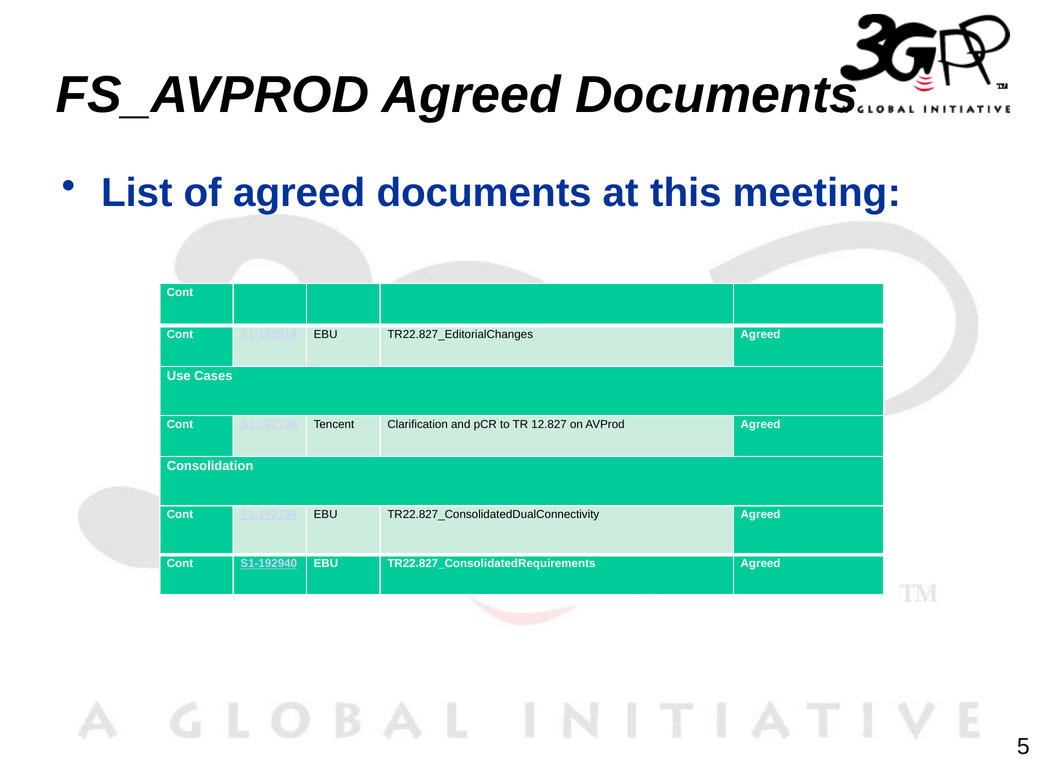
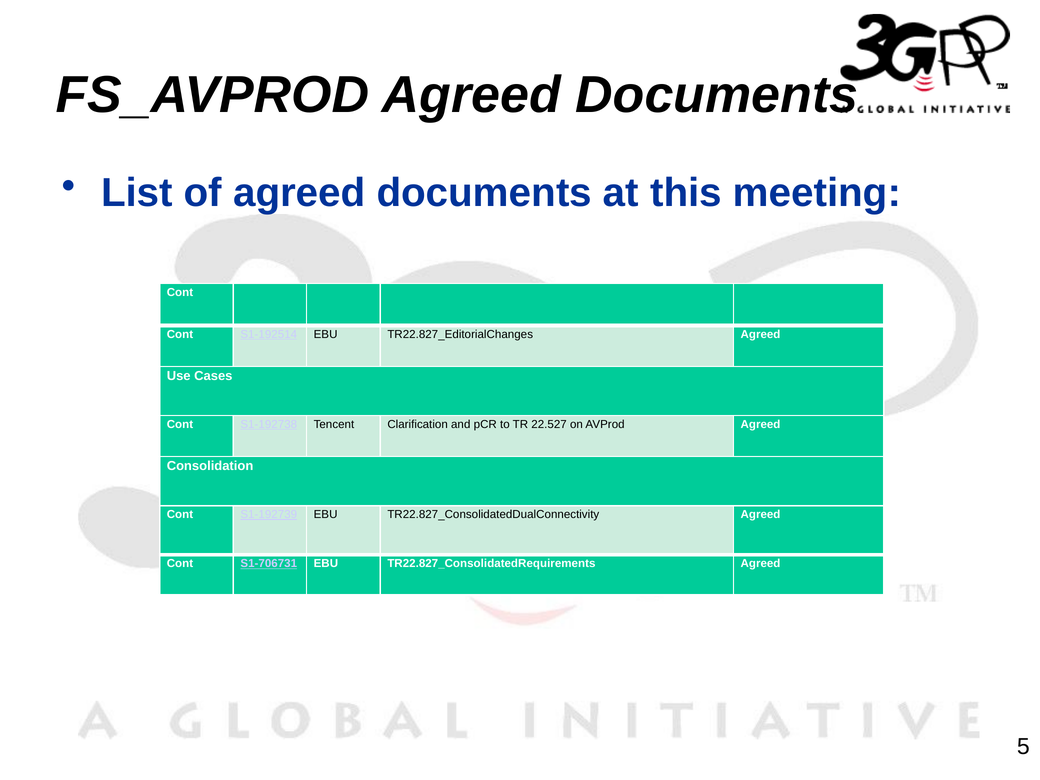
12.827: 12.827 -> 22.527
S1-192940: S1-192940 -> S1-706731
